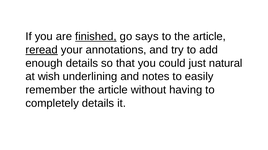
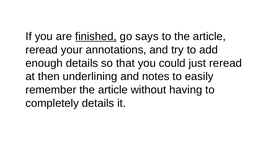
reread at (42, 50) underline: present -> none
just natural: natural -> reread
wish: wish -> then
